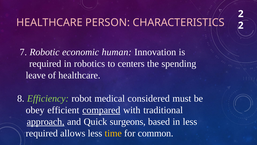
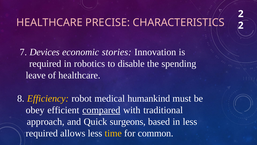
PERSON: PERSON -> PRECISE
Robotic: Robotic -> Devices
human: human -> stories
centers: centers -> disable
Efficiency colour: light green -> yellow
considered: considered -> humankind
approach underline: present -> none
